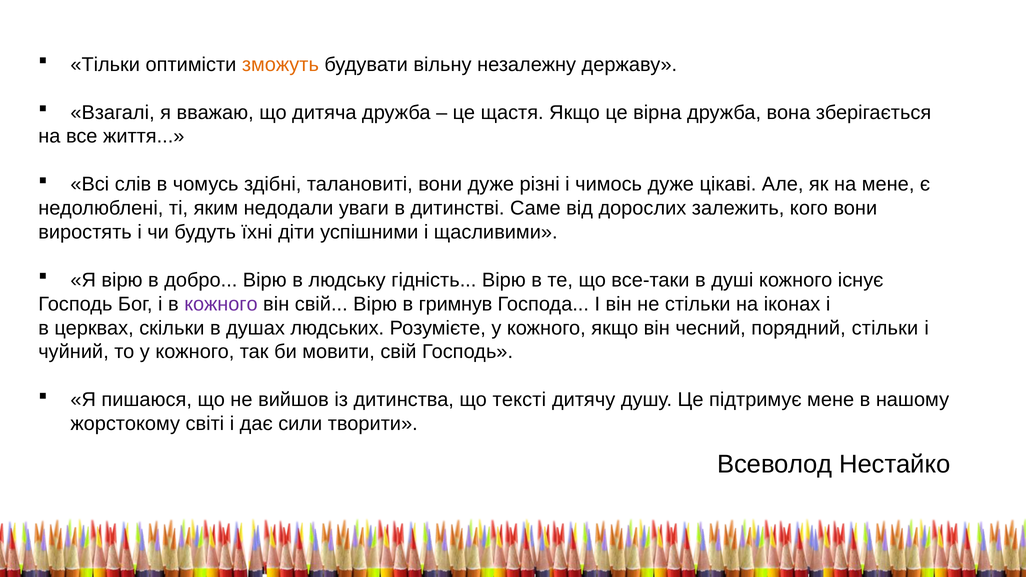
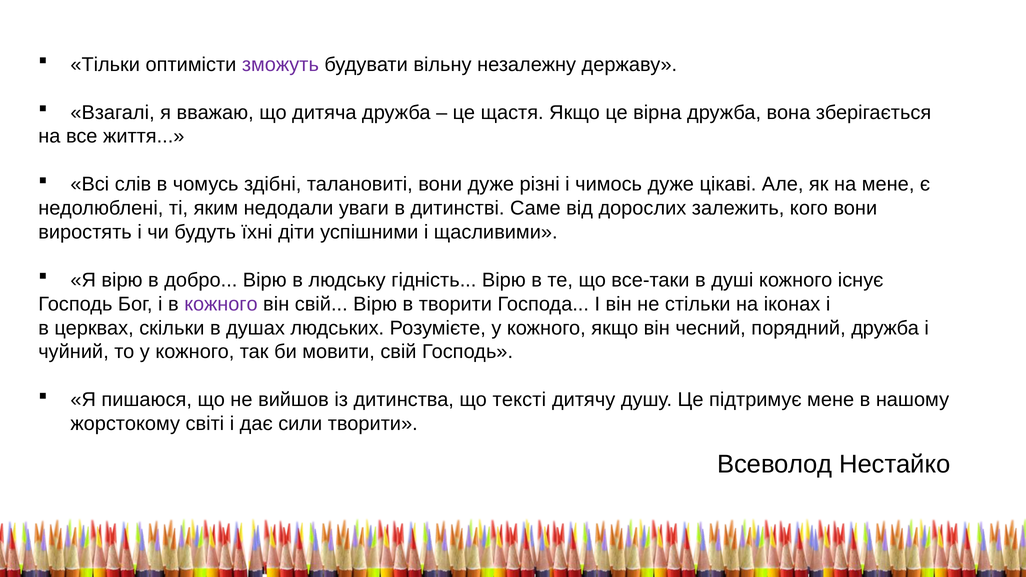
зможуть colour: orange -> purple
в гримнув: гримнув -> творити
порядний стільки: стільки -> дружба
